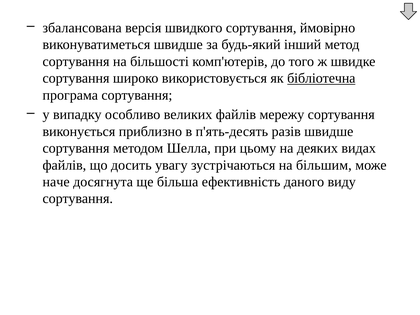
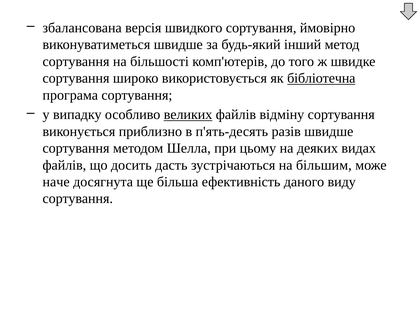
великих underline: none -> present
мережу: мережу -> відміну
увагу: увагу -> дасть
